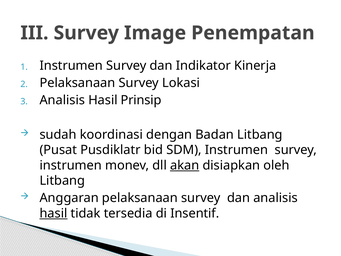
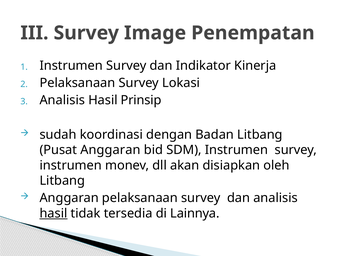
Pusat Pusdiklatr: Pusdiklatr -> Anggaran
akan underline: present -> none
Insentif: Insentif -> Lainnya
